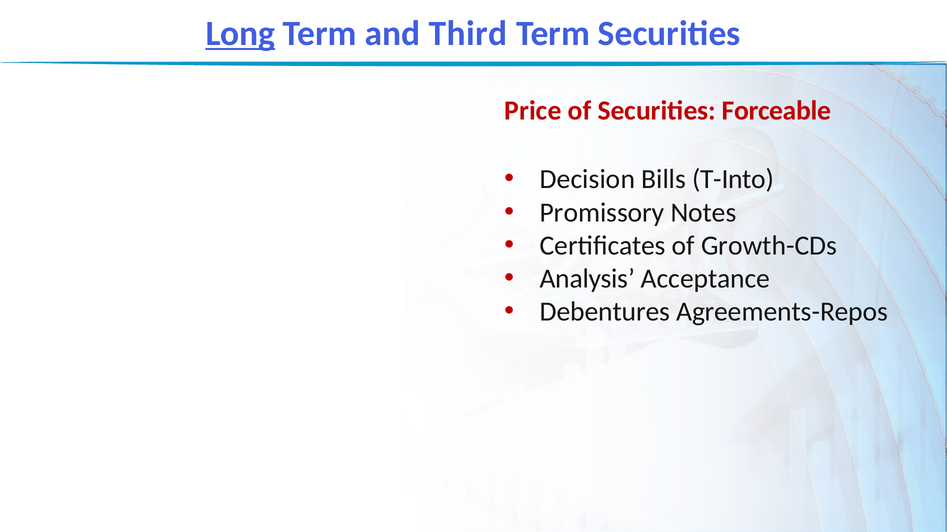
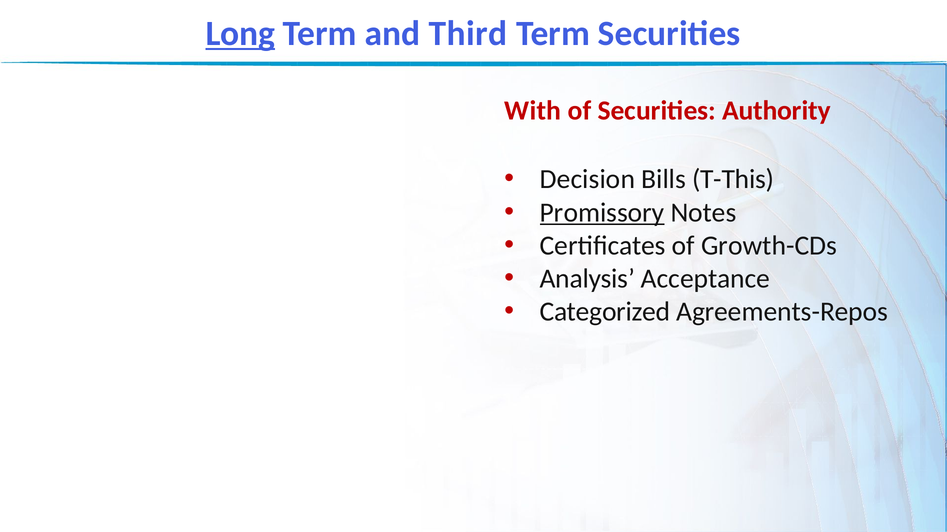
Price: Price -> With
Forceable: Forceable -> Authority
T-Into: T-Into -> T-This
Promissory underline: none -> present
Debentures: Debentures -> Categorized
